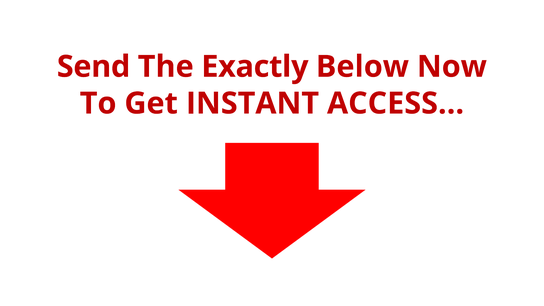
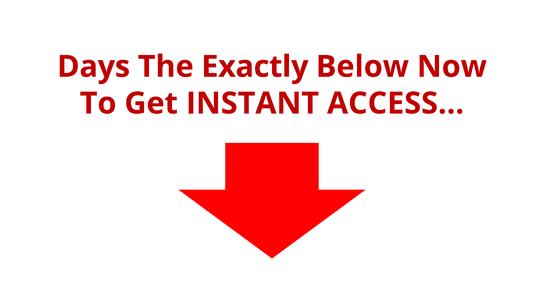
Send: Send -> Days
